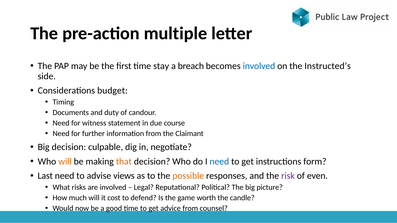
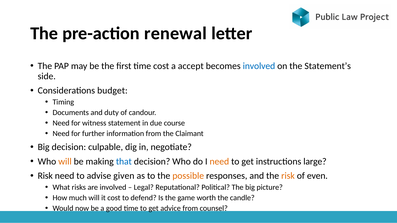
multiple: multiple -> renewal
time stay: stay -> cost
breach: breach -> accept
Instructed’s: Instructed’s -> Statement’s
that colour: orange -> blue
need at (219, 162) colour: blue -> orange
form: form -> large
Last at (45, 176): Last -> Risk
views: views -> given
risk at (288, 176) colour: purple -> orange
